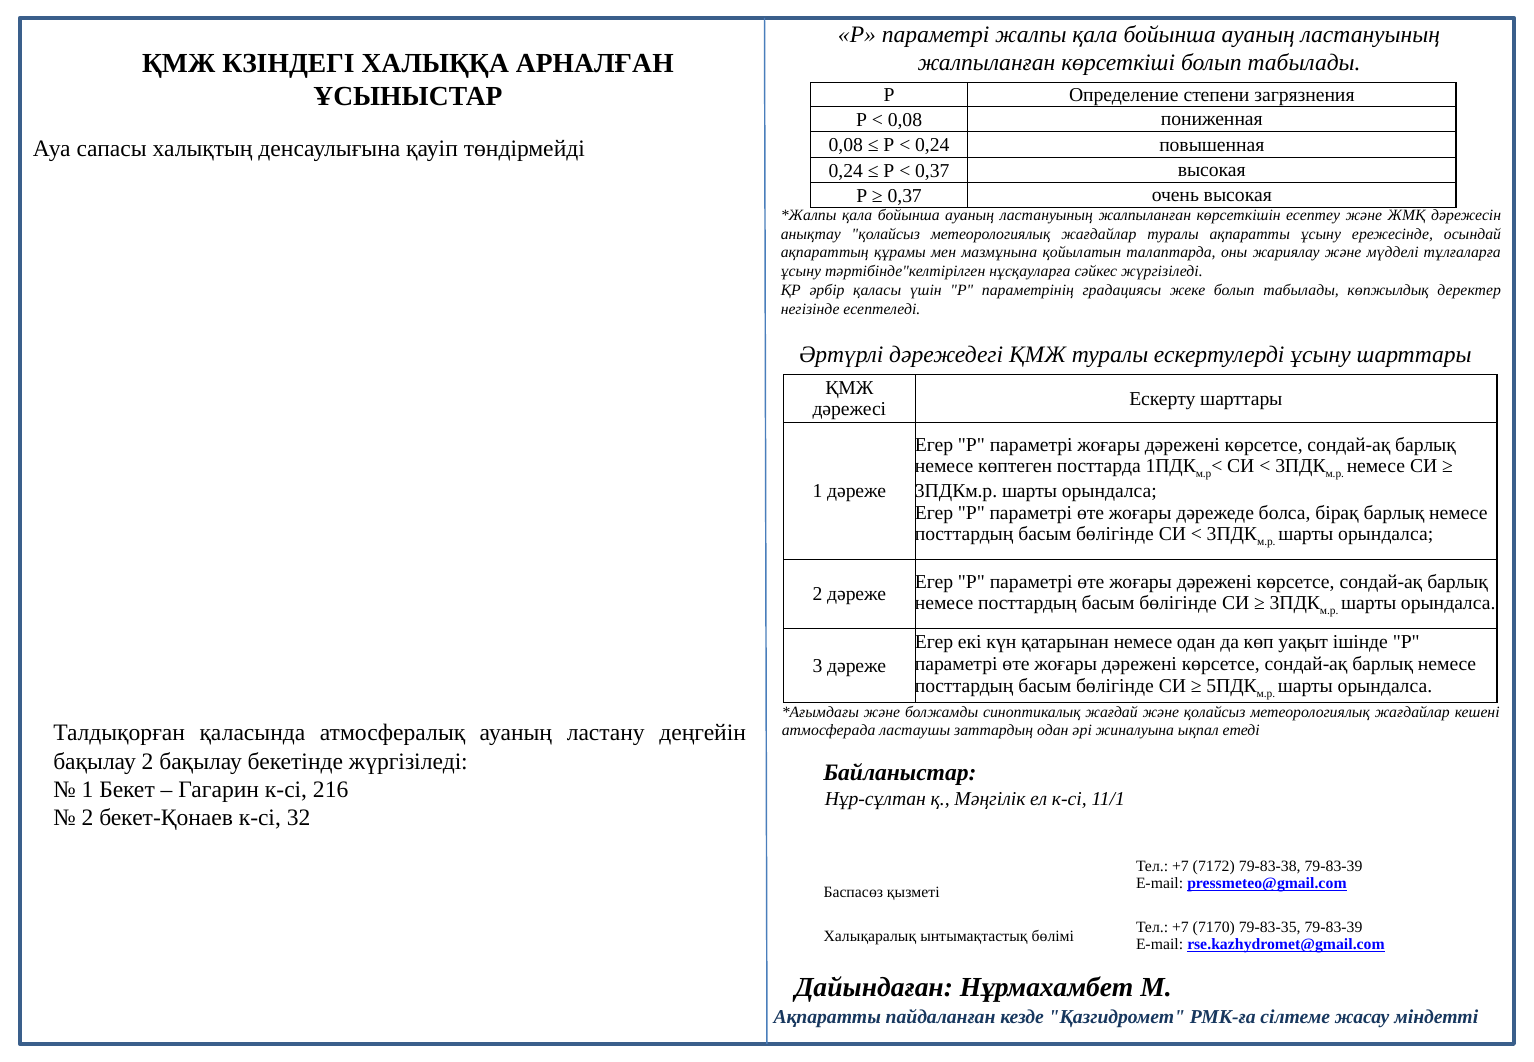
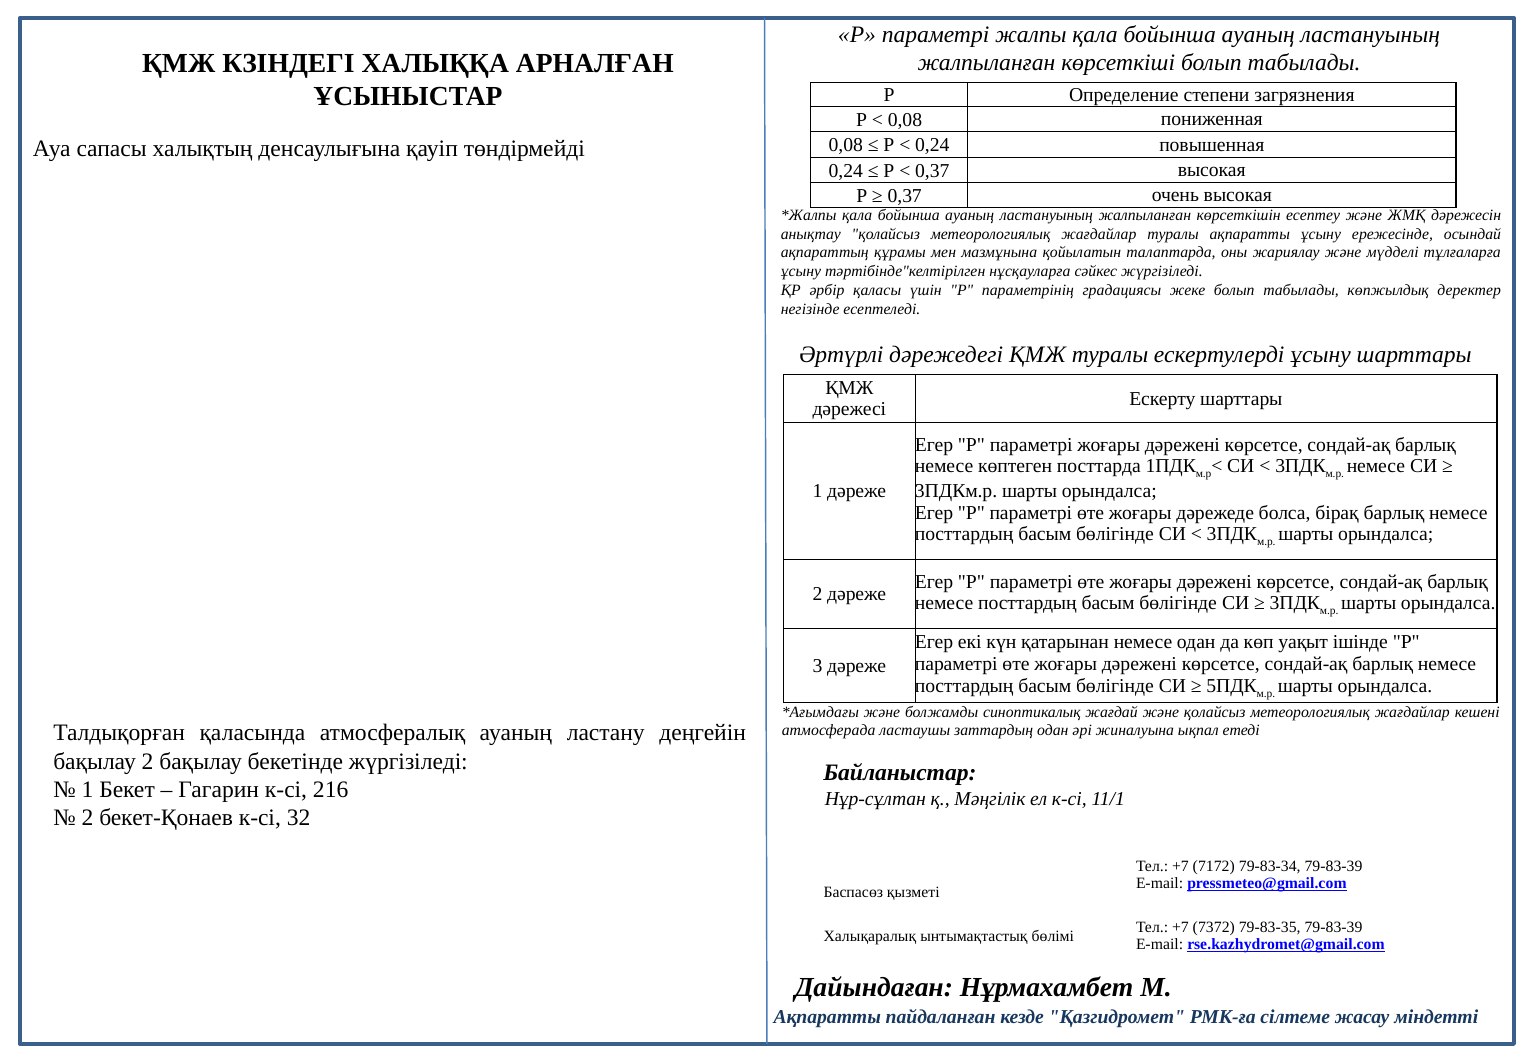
79-83-38: 79-83-38 -> 79-83-34
7170: 7170 -> 7372
